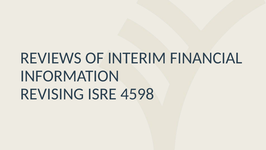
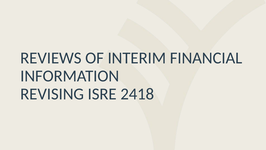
4598: 4598 -> 2418
